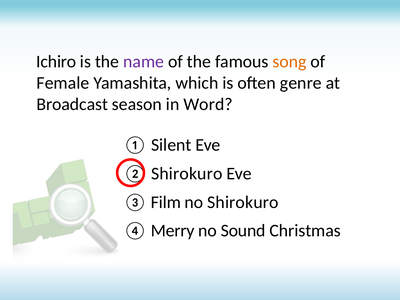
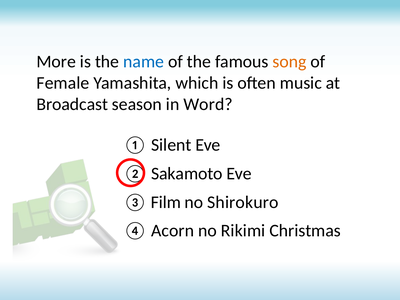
Ichiro: Ichiro -> More
name colour: purple -> blue
genre: genre -> music
Shirokuro at (187, 174): Shirokuro -> Sakamoto
Merry: Merry -> Acorn
Sound: Sound -> Rikimi
